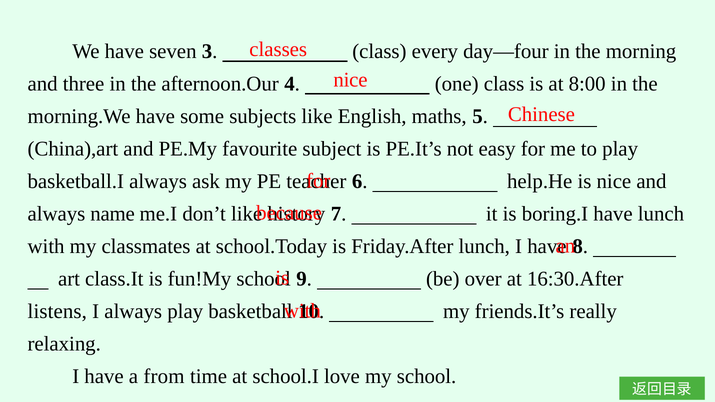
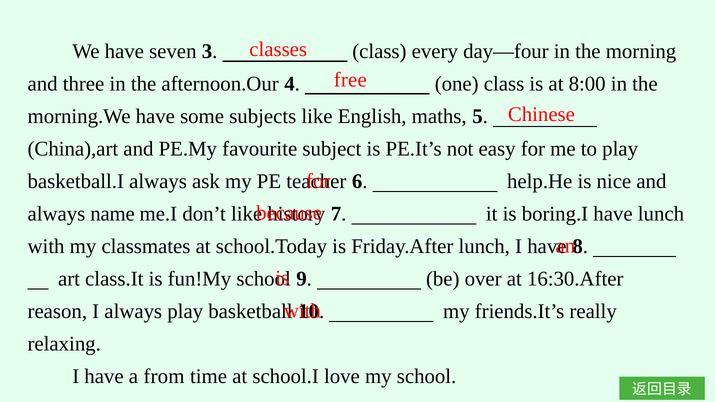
nice at (350, 80): nice -> free
listens: listens -> reason
